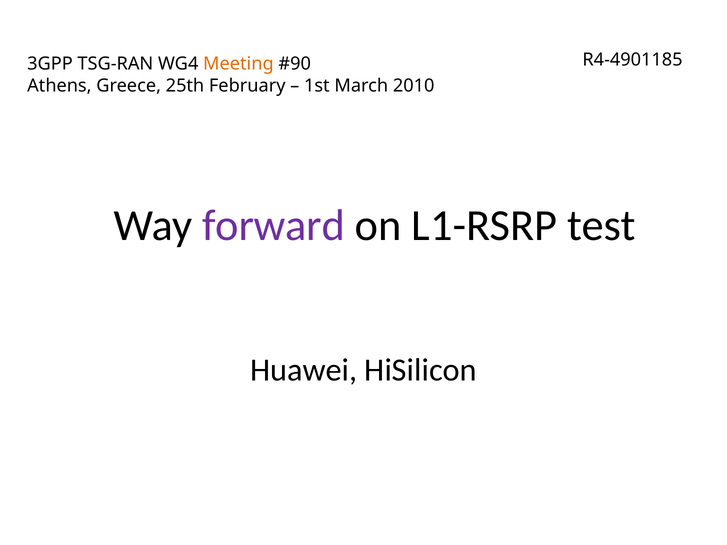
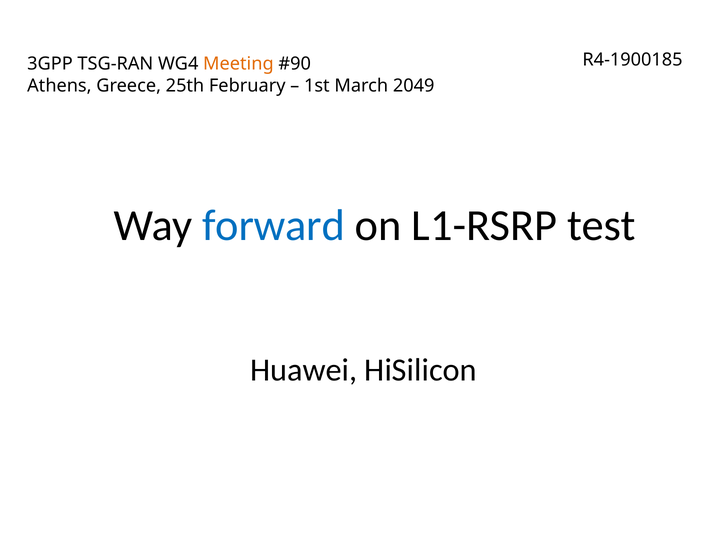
R4-4901185: R4-4901185 -> R4-1900185
2010: 2010 -> 2049
forward colour: purple -> blue
